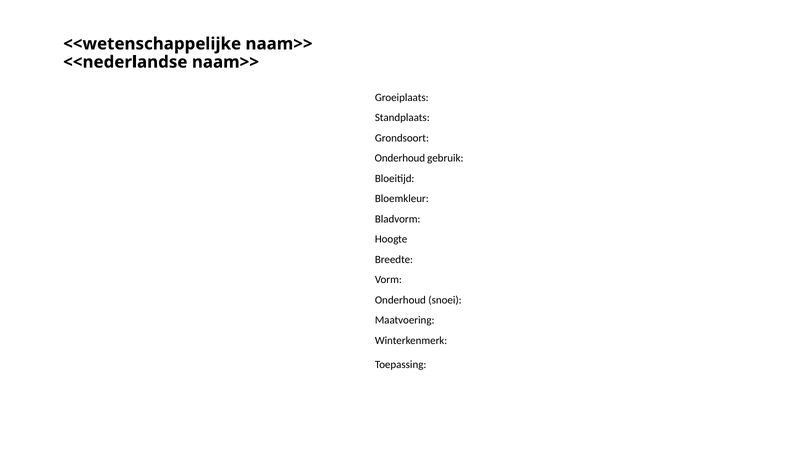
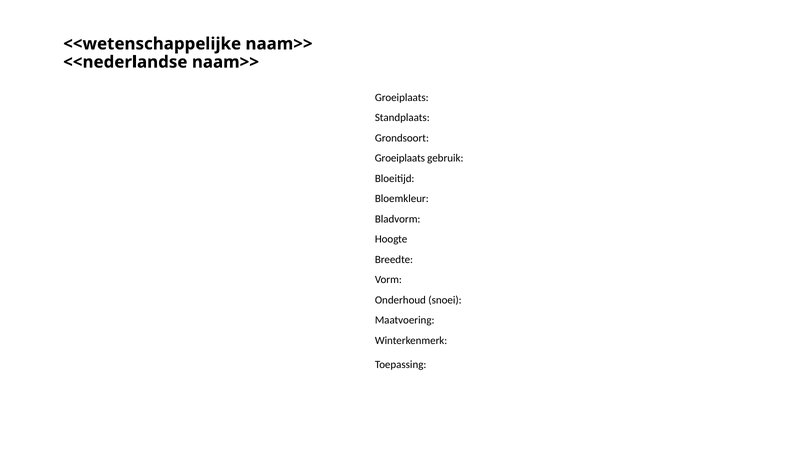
Onderhoud at (400, 158): Onderhoud -> Groeiplaats
